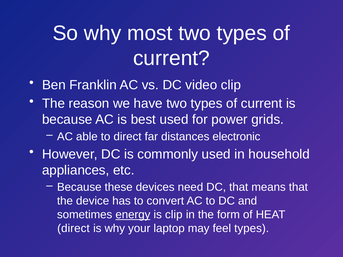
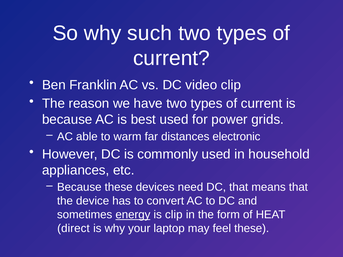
most: most -> such
to direct: direct -> warm
feel types: types -> these
